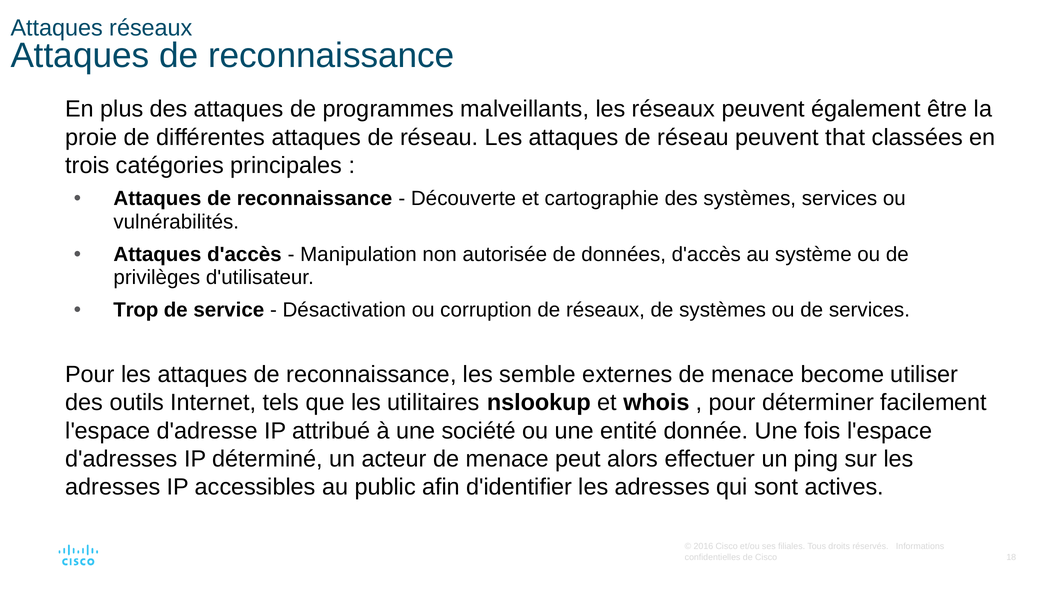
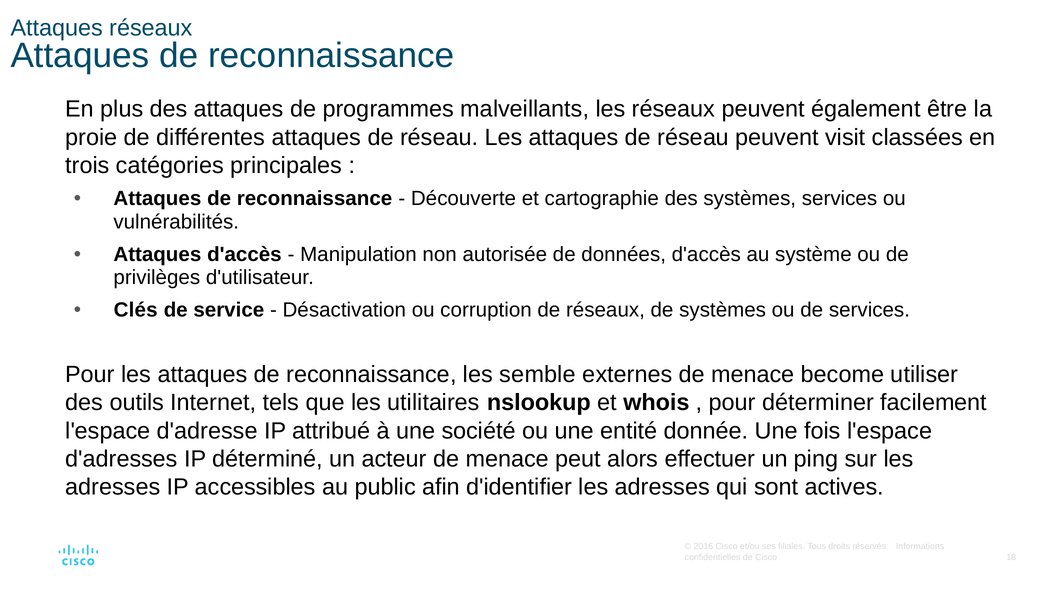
that: that -> visit
Trop: Trop -> Clés
